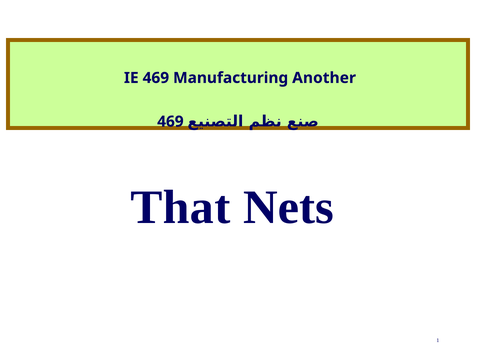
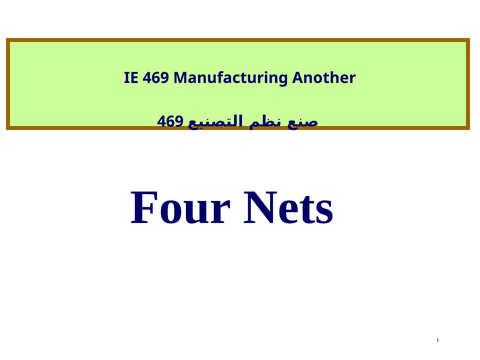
That: That -> Four
